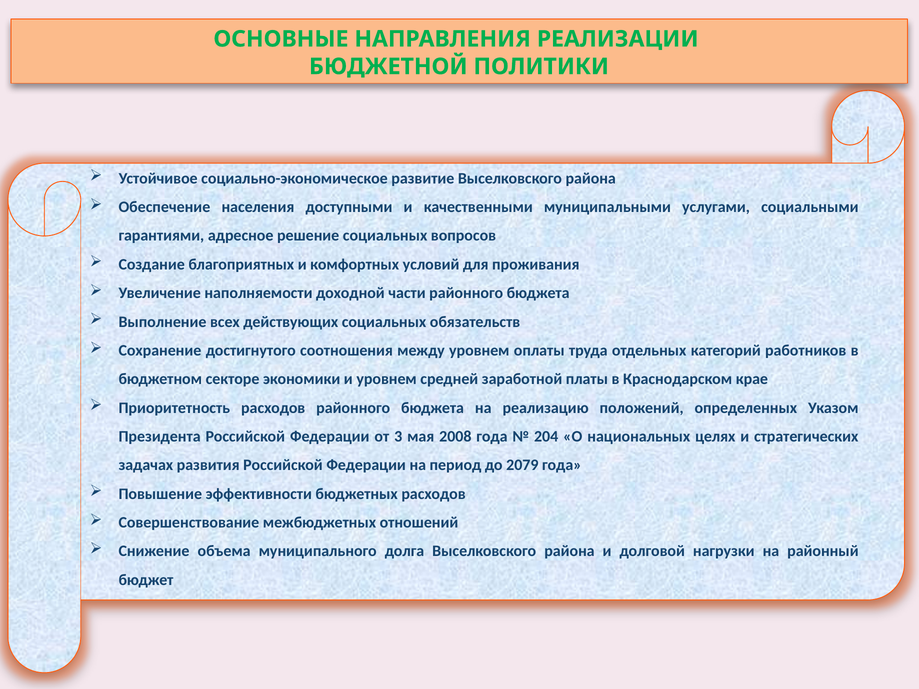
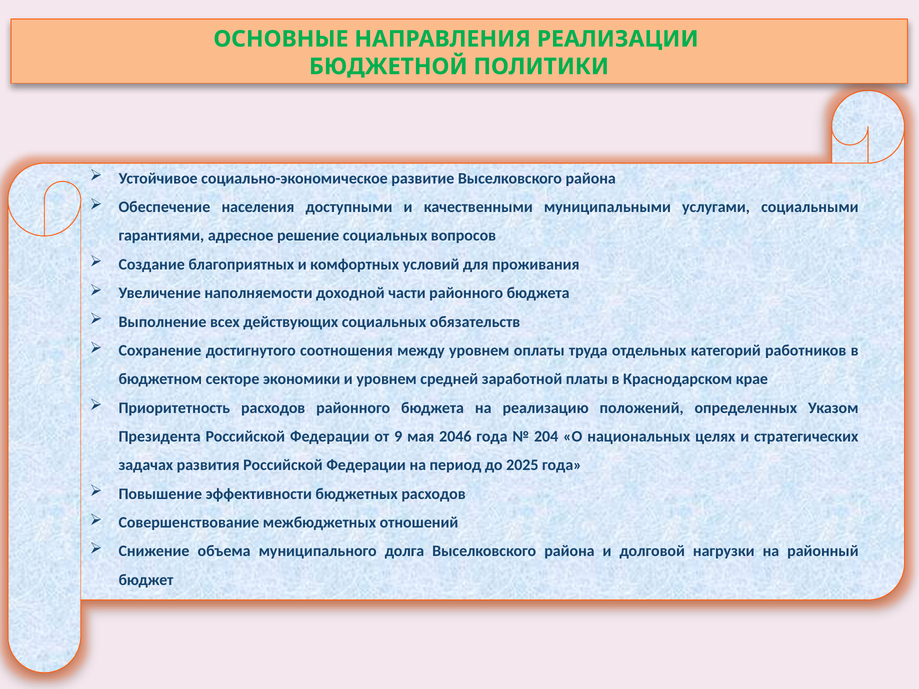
3: 3 -> 9
2008: 2008 -> 2046
2079: 2079 -> 2025
